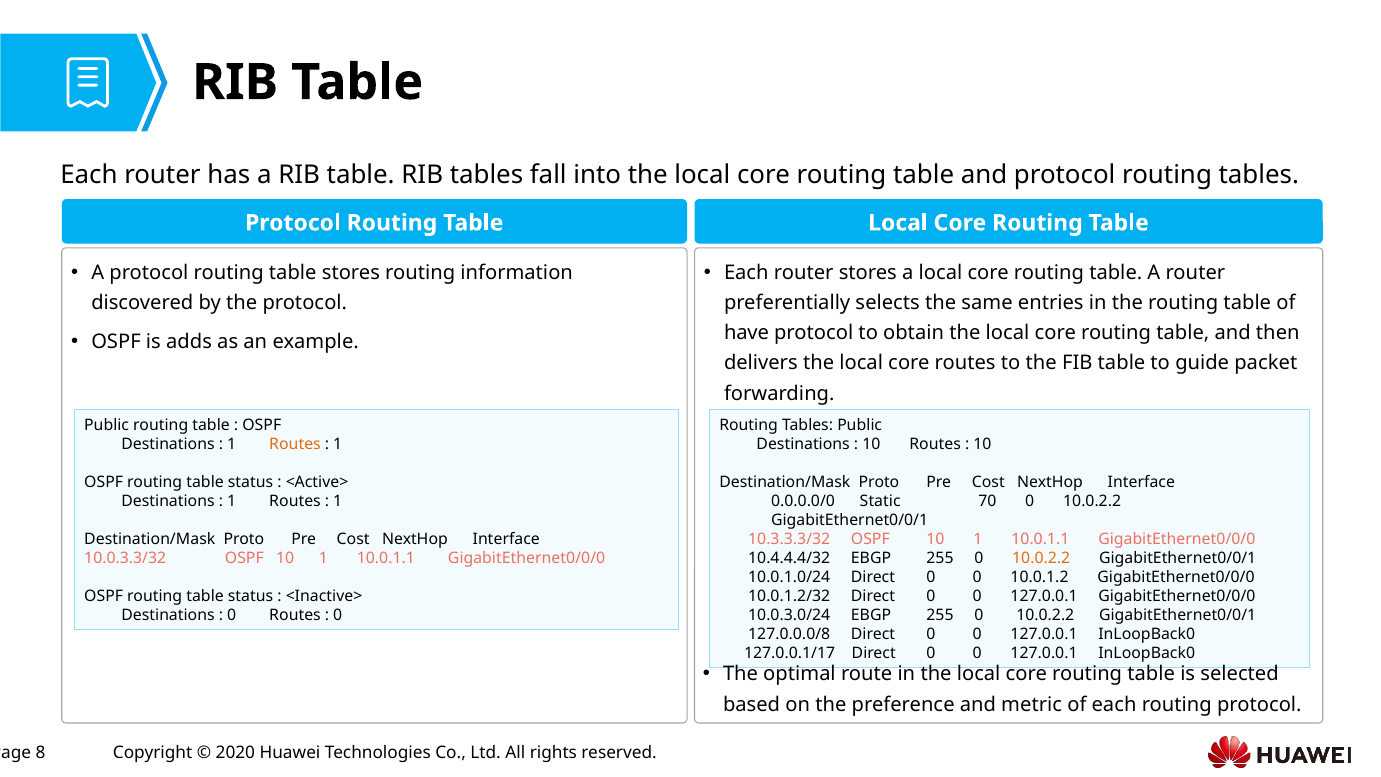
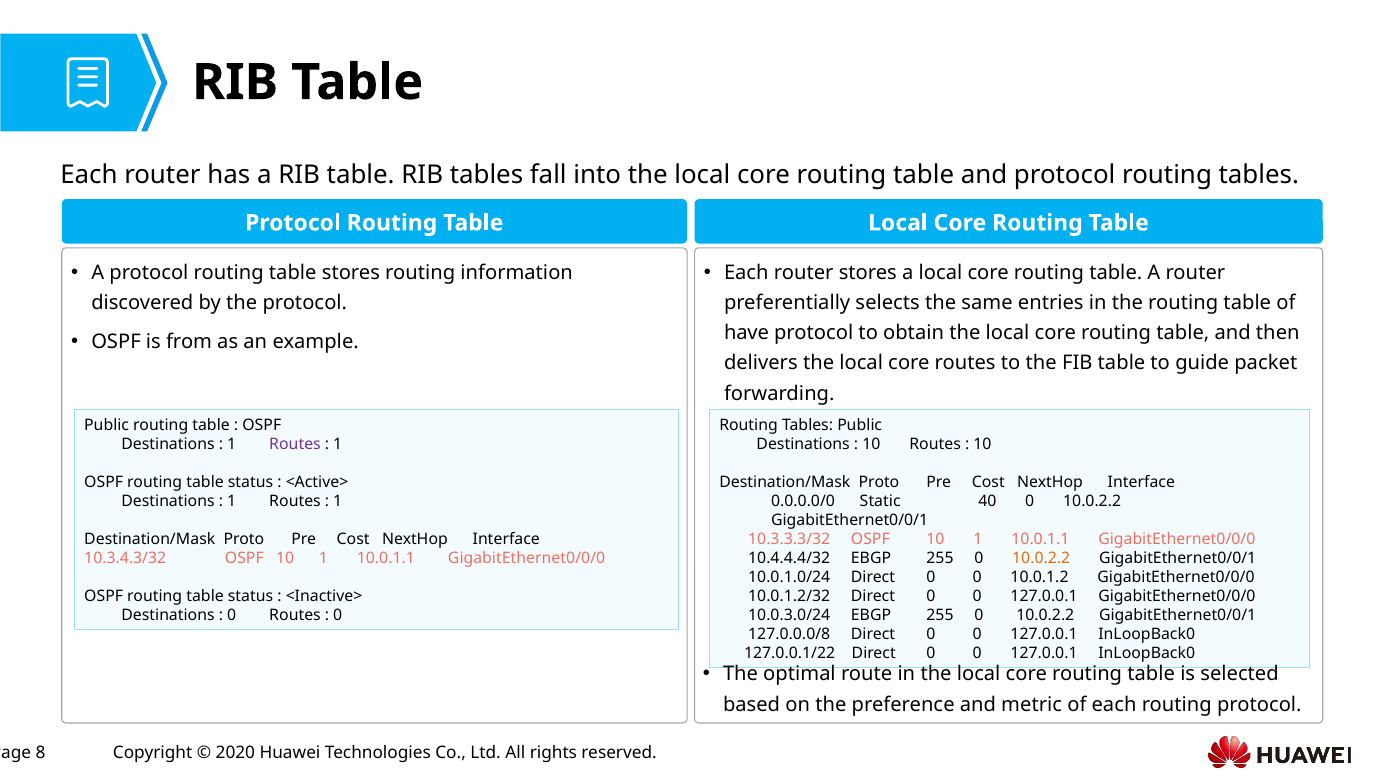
adds: adds -> from
Routes at (295, 444) colour: orange -> purple
70: 70 -> 40
10.0.3.3/32: 10.0.3.3/32 -> 10.3.4.3/32
127.0.0.1/17: 127.0.0.1/17 -> 127.0.0.1/22
